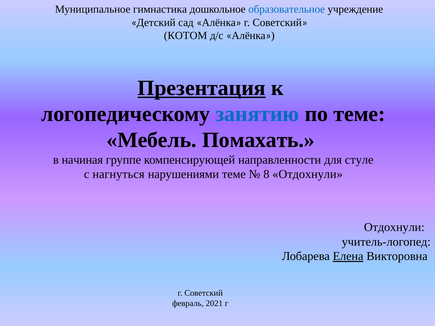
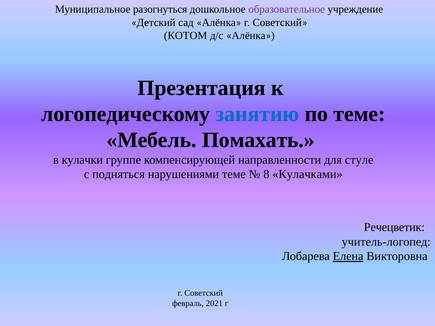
гимнастика: гимнастика -> разогнуться
образовательное colour: blue -> purple
Презентация underline: present -> none
начиная: начиная -> кулачки
нагнуться: нагнуться -> подняться
8 Отдохнули: Отдохнули -> Кулачками
Отдохнули at (394, 228): Отдохнули -> Речецветик
